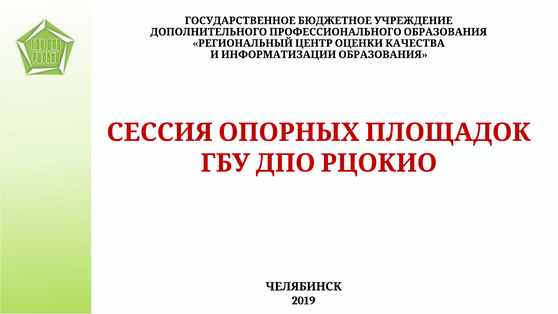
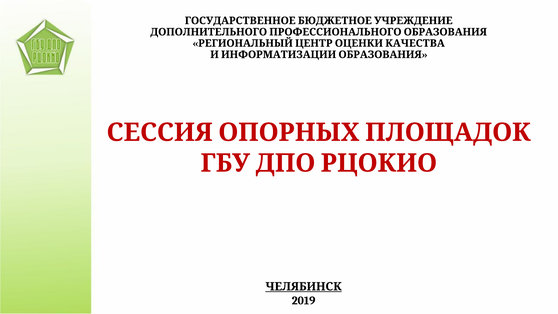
ЧЕЛЯБИНСК underline: none -> present
